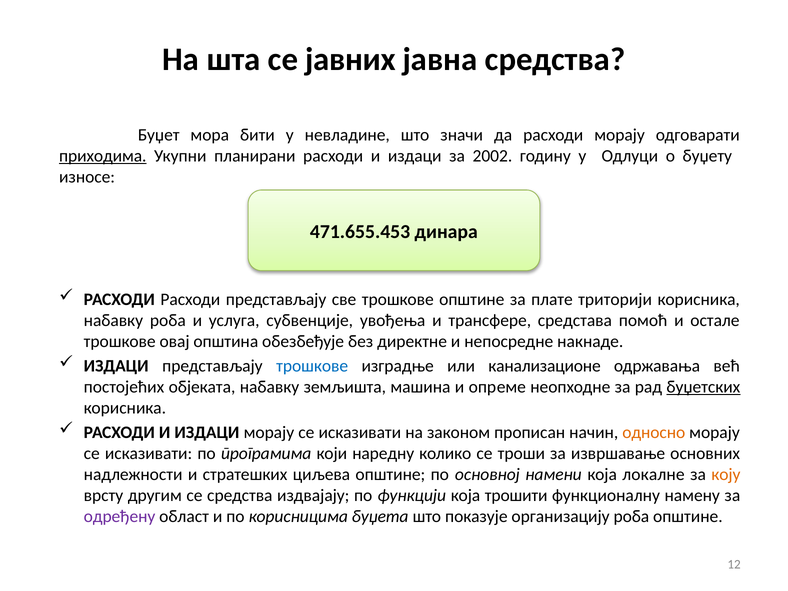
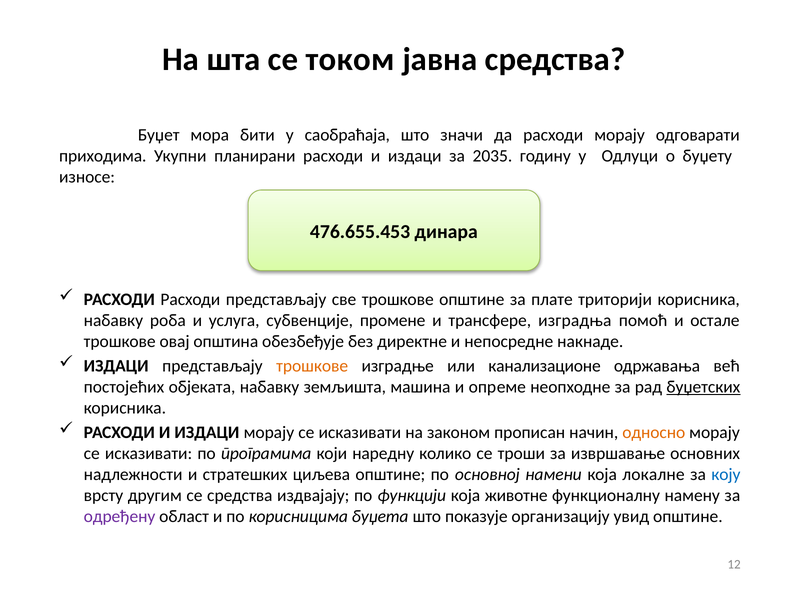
јавних: јавних -> током
невладине: невладине -> саобраћаја
приходима underline: present -> none
2002: 2002 -> 2035
471.655.453: 471.655.453 -> 476.655.453
увођења: увођења -> промене
средстава: средстава -> изградња
трошкове at (312, 366) colour: blue -> orange
коју colour: orange -> blue
трошити: трошити -> животне
организацију роба: роба -> увид
